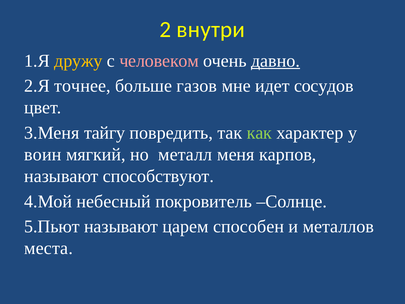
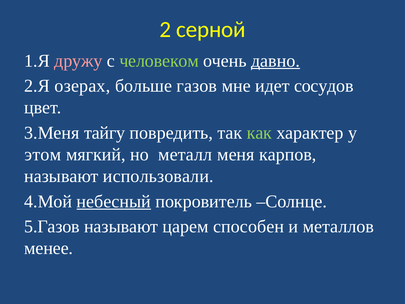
внутри: внутри -> серной
дружу colour: yellow -> pink
человеком colour: pink -> light green
точнее: точнее -> озерах
воин: воин -> этом
способствуют: способствуют -> использовали
небесный underline: none -> present
5.Пьют: 5.Пьют -> 5.Газов
места: места -> менее
